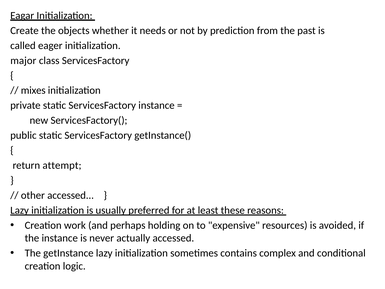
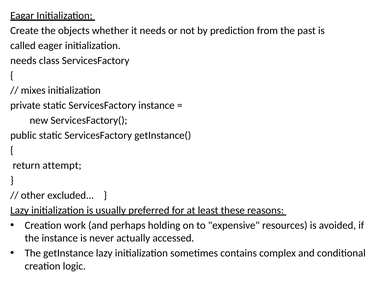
major at (23, 60): major -> needs
other accessed: accessed -> excluded
